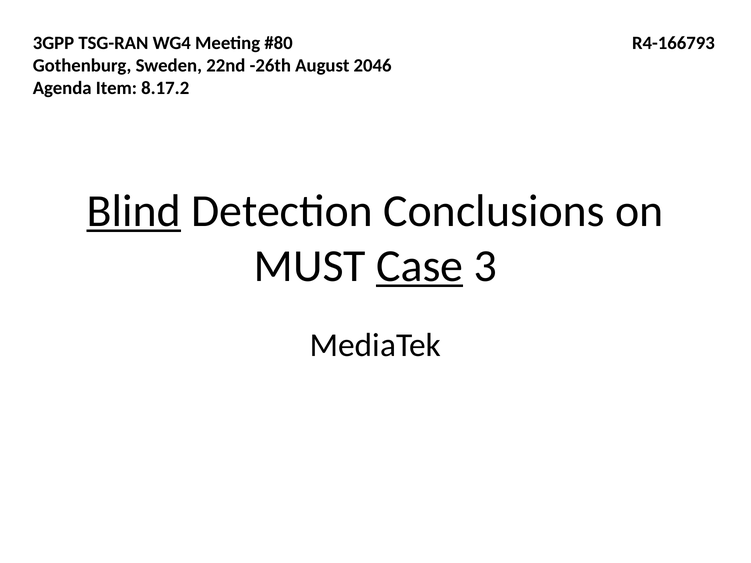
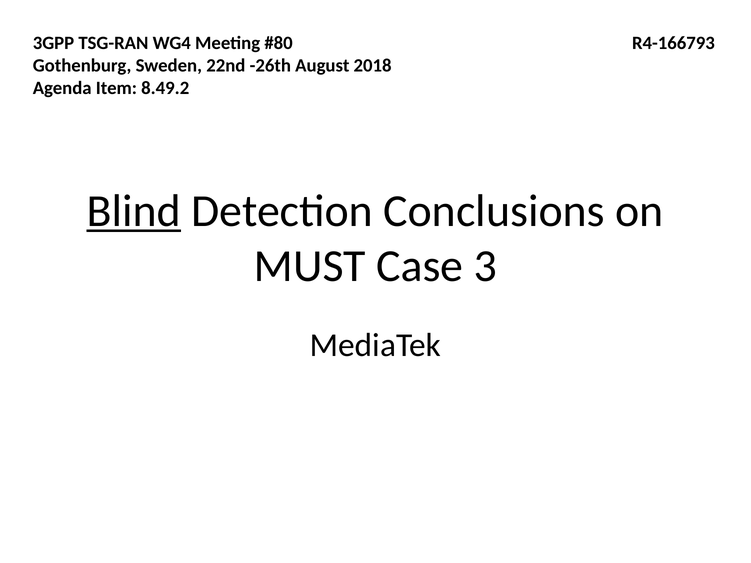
2046: 2046 -> 2018
8.17.2: 8.17.2 -> 8.49.2
Case underline: present -> none
